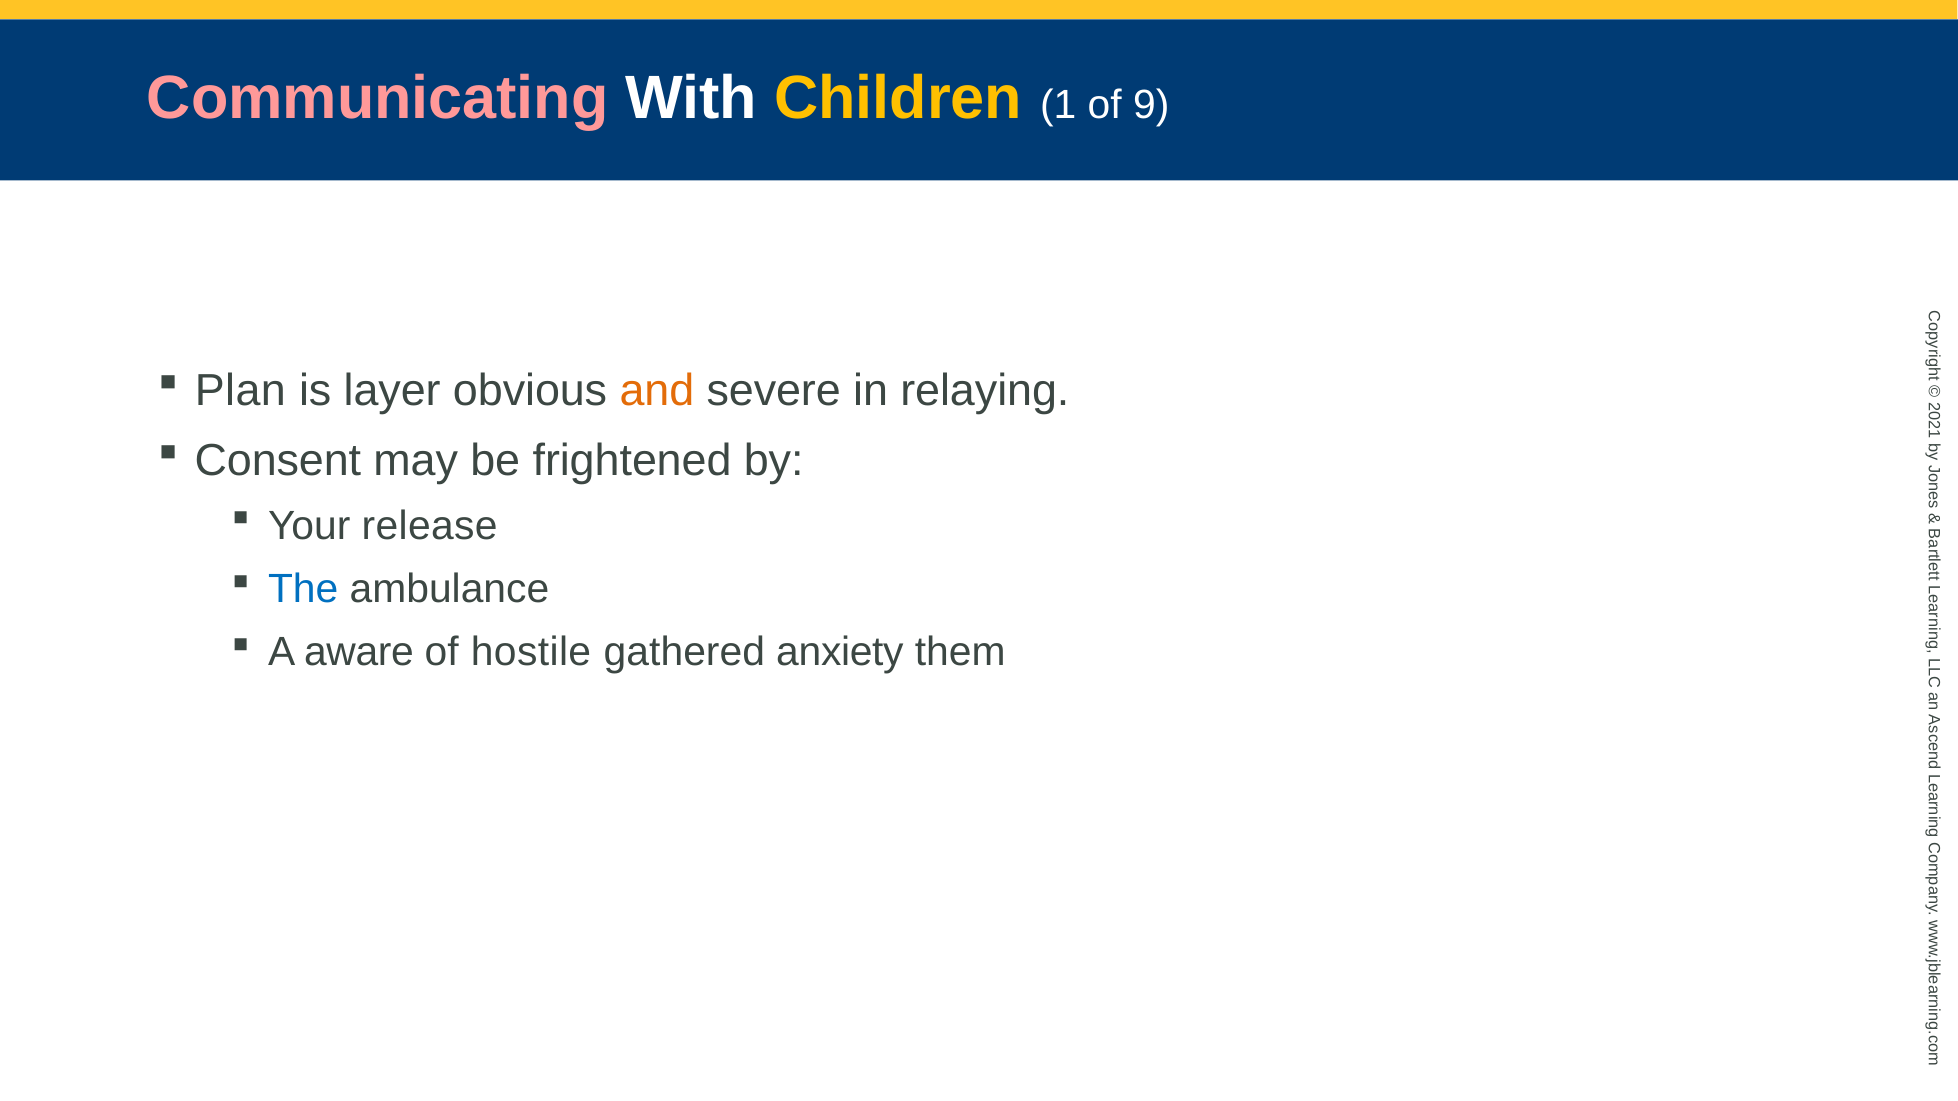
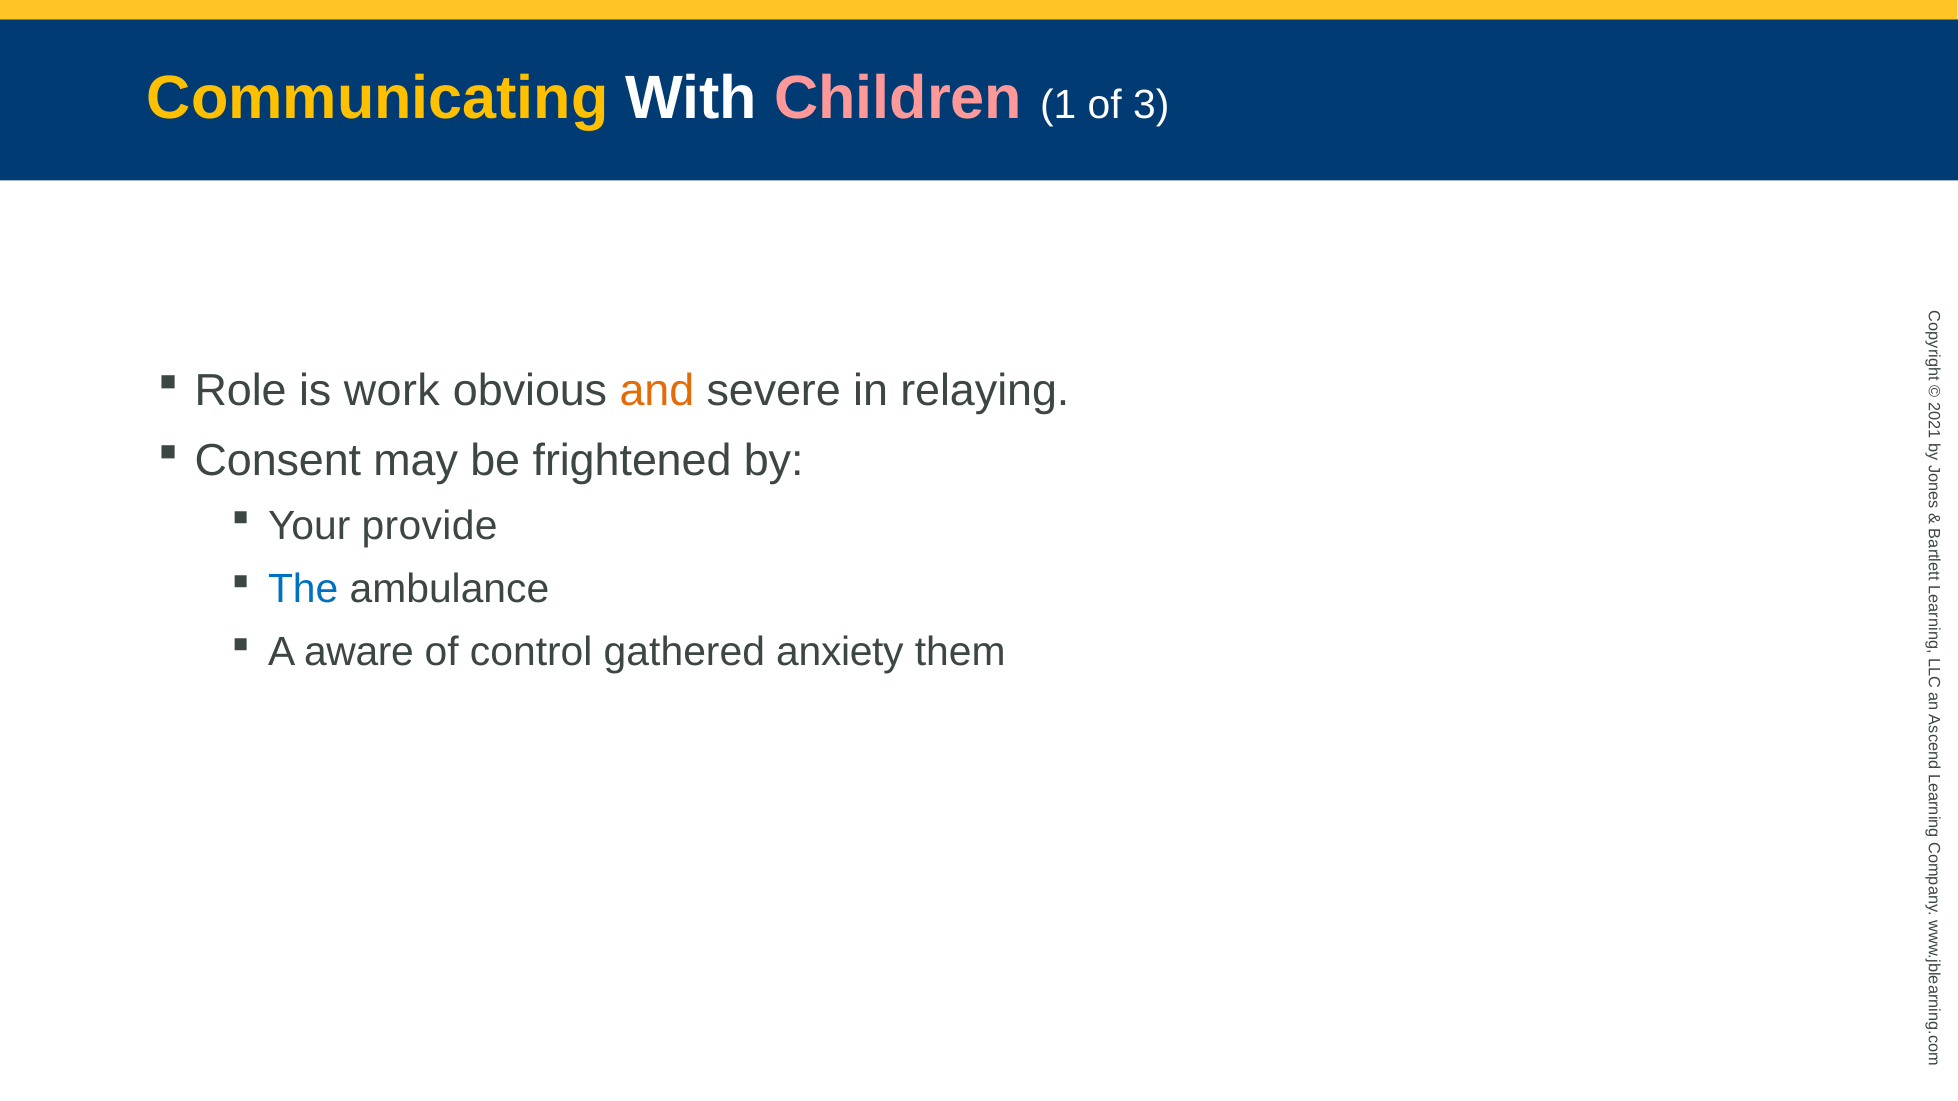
Communicating colour: pink -> yellow
Children colour: yellow -> pink
9: 9 -> 3
Plan: Plan -> Role
layer: layer -> work
release: release -> provide
hostile: hostile -> control
